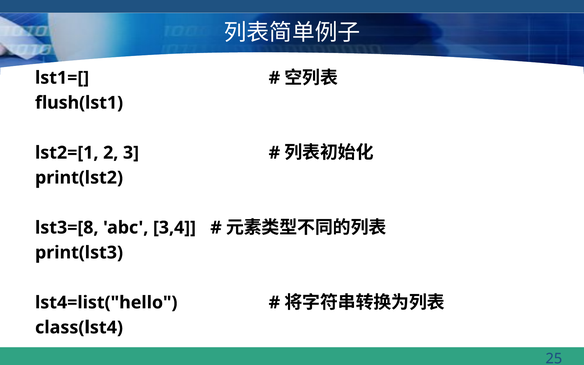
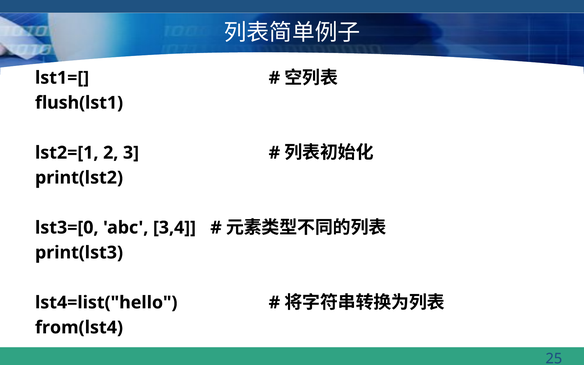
lst3=[8: lst3=[8 -> lst3=[0
class(lst4: class(lst4 -> from(lst4
